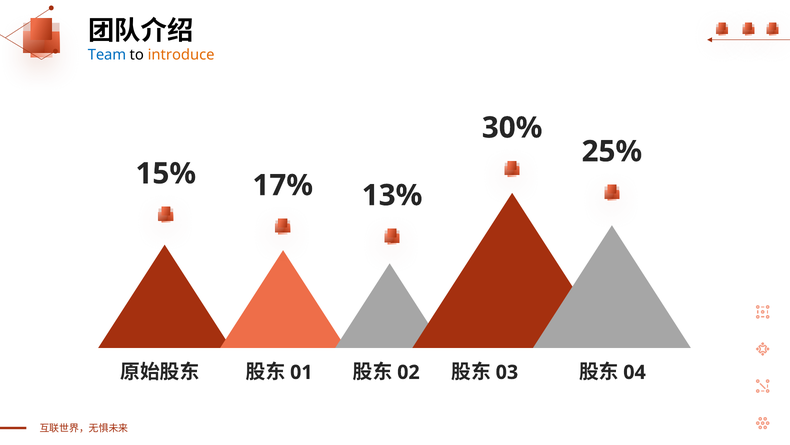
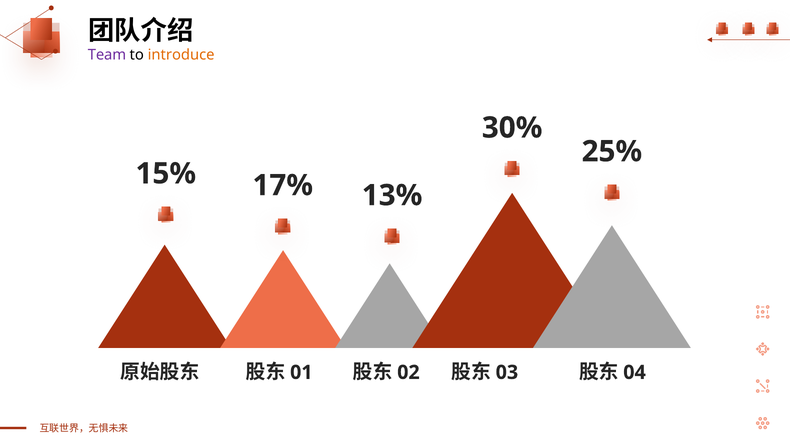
Team colour: blue -> purple
